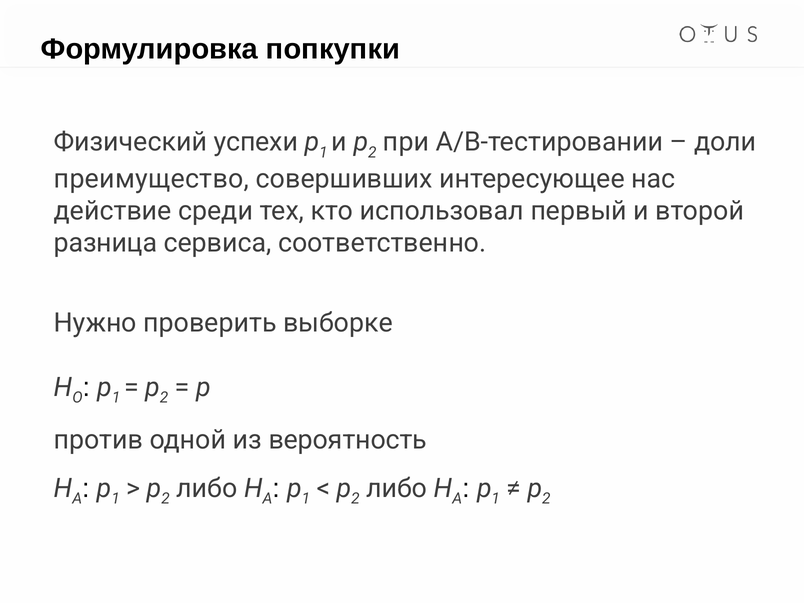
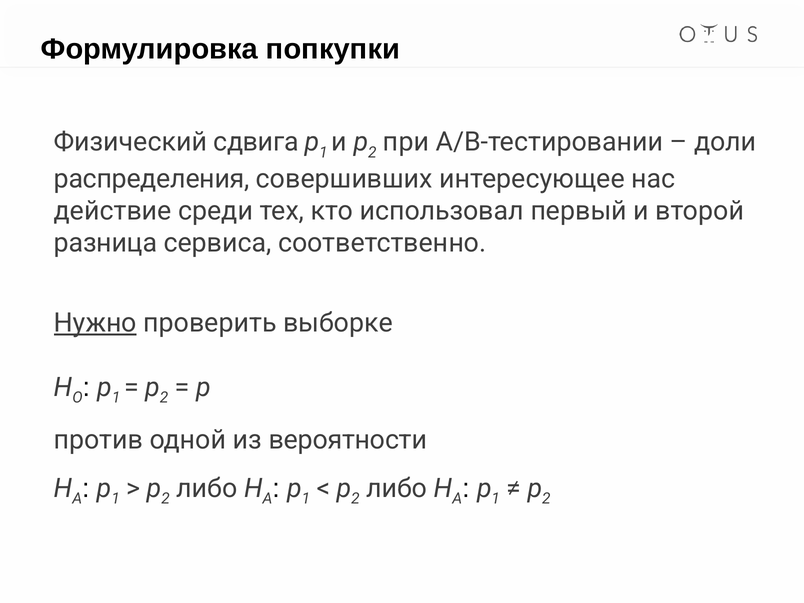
успехи: успехи -> сдвига
преимущество: преимущество -> распределения
Нужно underline: none -> present
вероятность: вероятность -> вероятности
